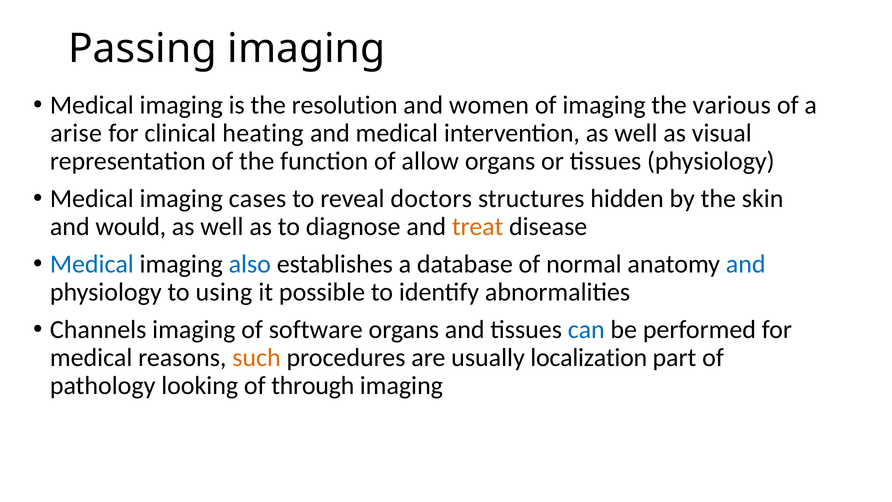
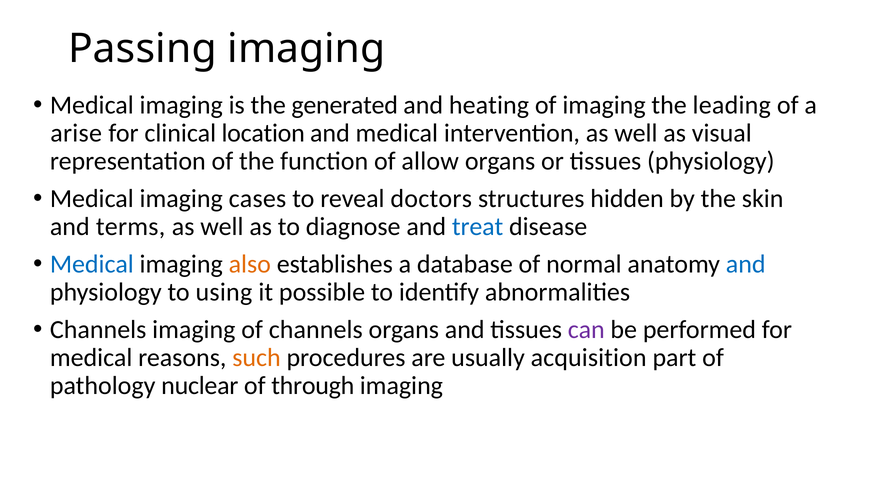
resolution: resolution -> generated
women: women -> heating
various: various -> leading
heating: heating -> location
would: would -> terms
treat colour: orange -> blue
also colour: blue -> orange
of software: software -> channels
can colour: blue -> purple
localization: localization -> acquisition
looking: looking -> nuclear
